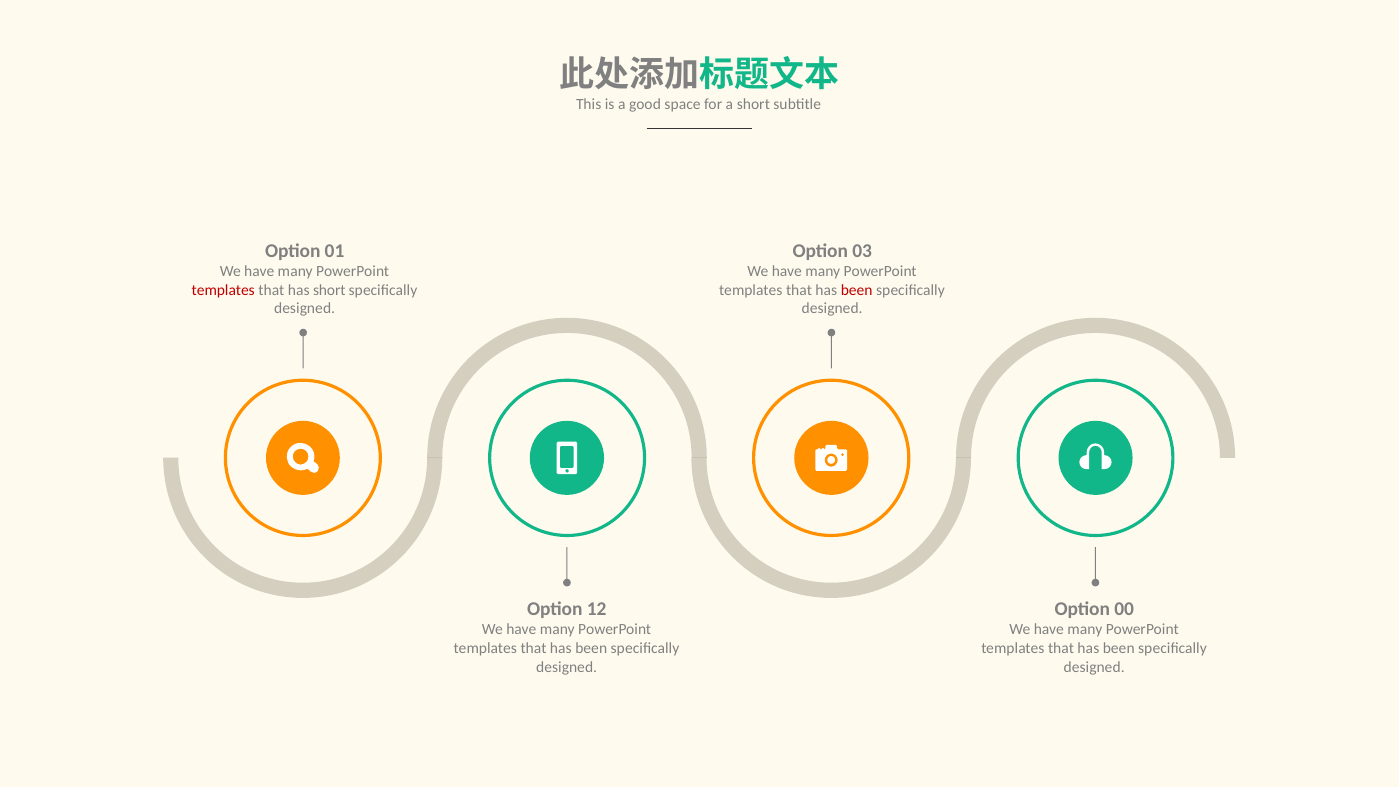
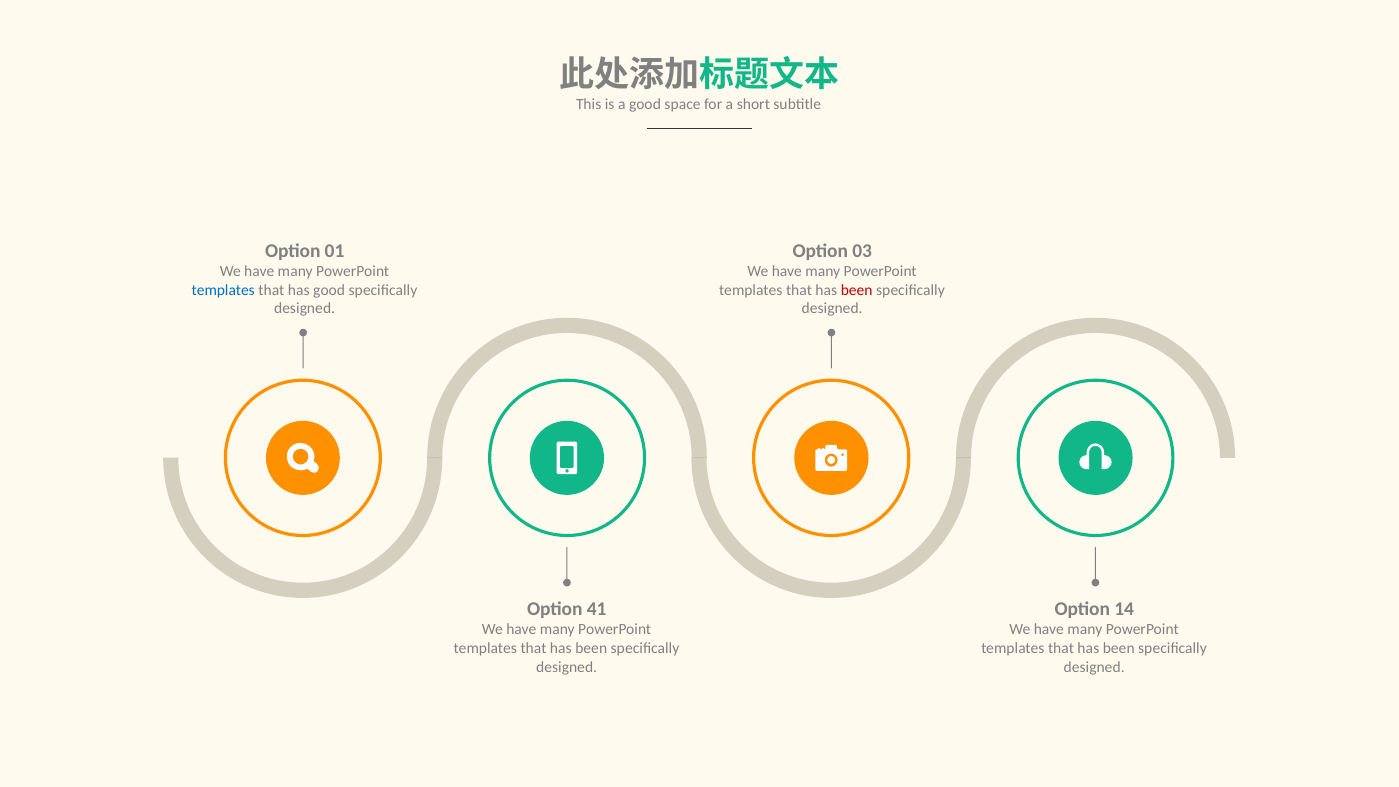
templates at (223, 290) colour: red -> blue
has short: short -> good
12: 12 -> 41
00: 00 -> 14
